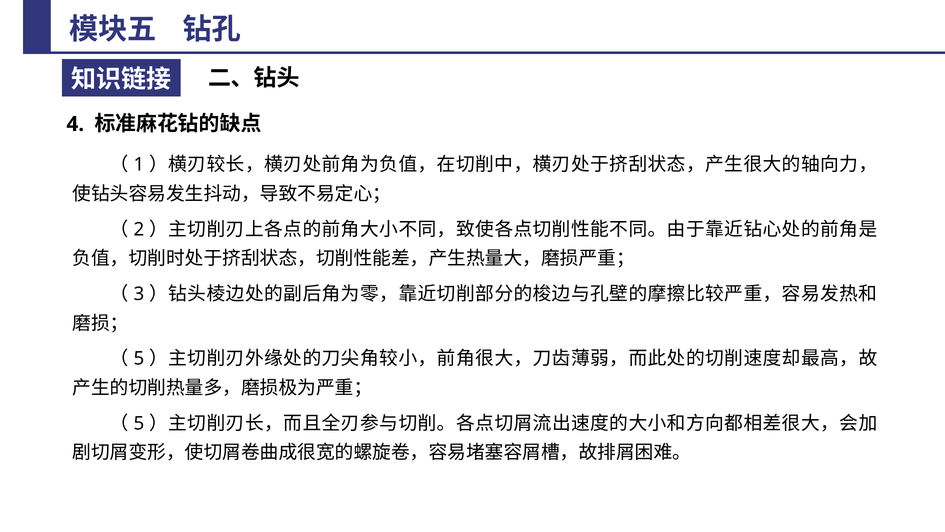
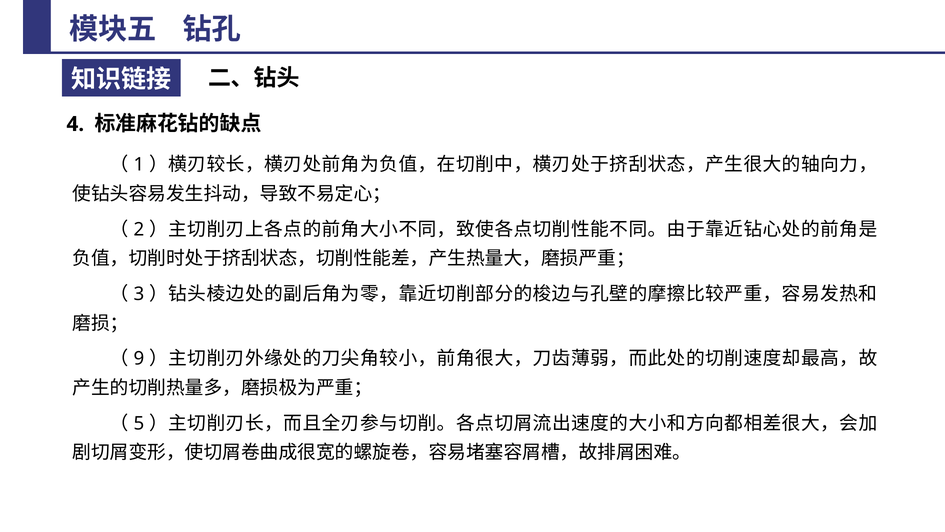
5 at (139, 358): 5 -> 9
